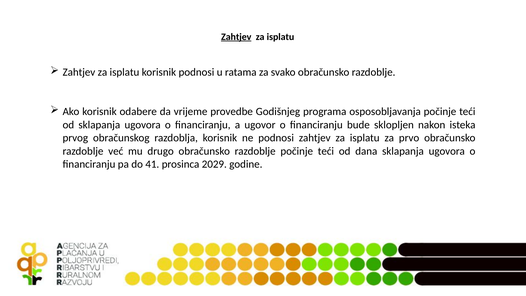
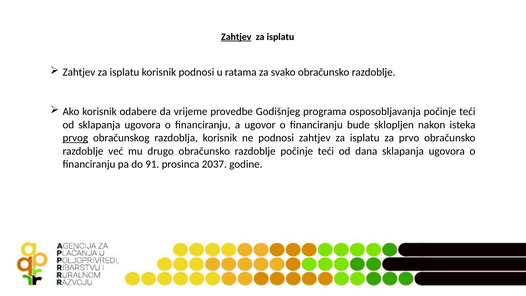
prvog underline: none -> present
41: 41 -> 91
2029: 2029 -> 2037
